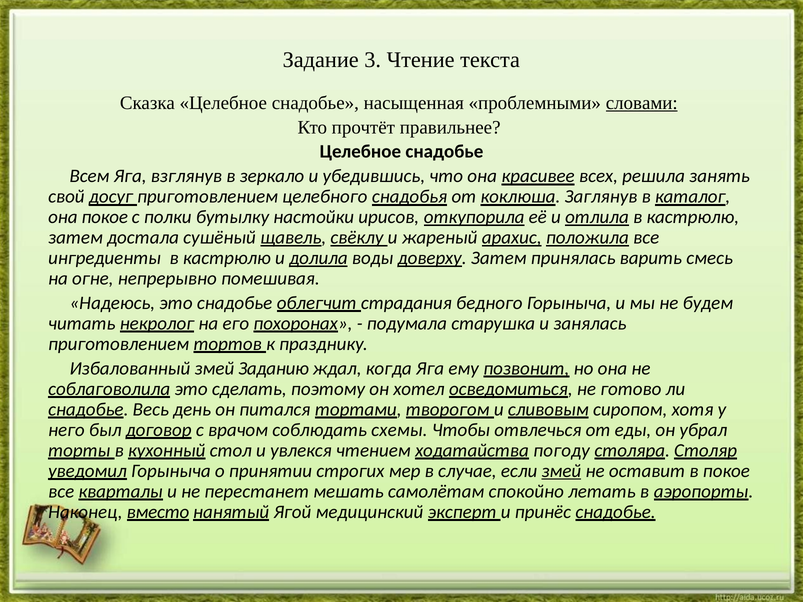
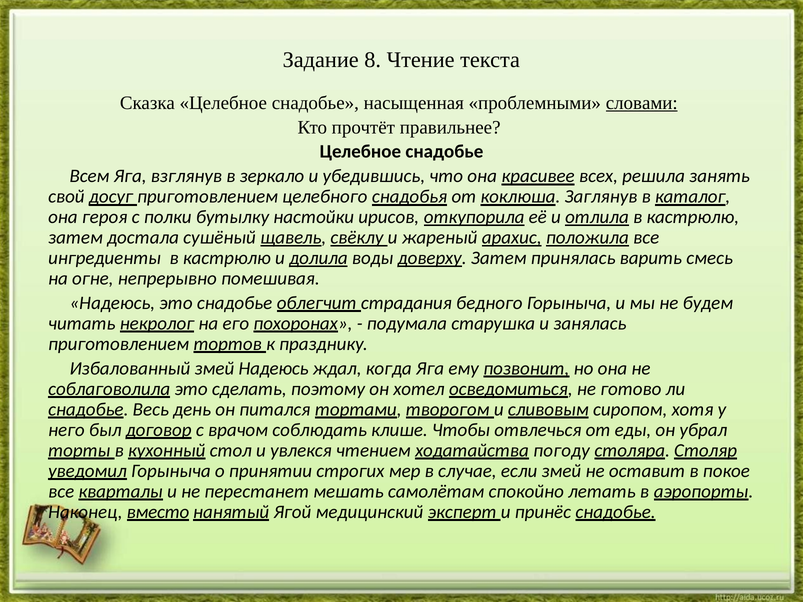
3: 3 -> 8
она покое: покое -> героя
змей Заданию: Заданию -> Надеюсь
схемы: схемы -> клише
змей at (561, 471) underline: present -> none
